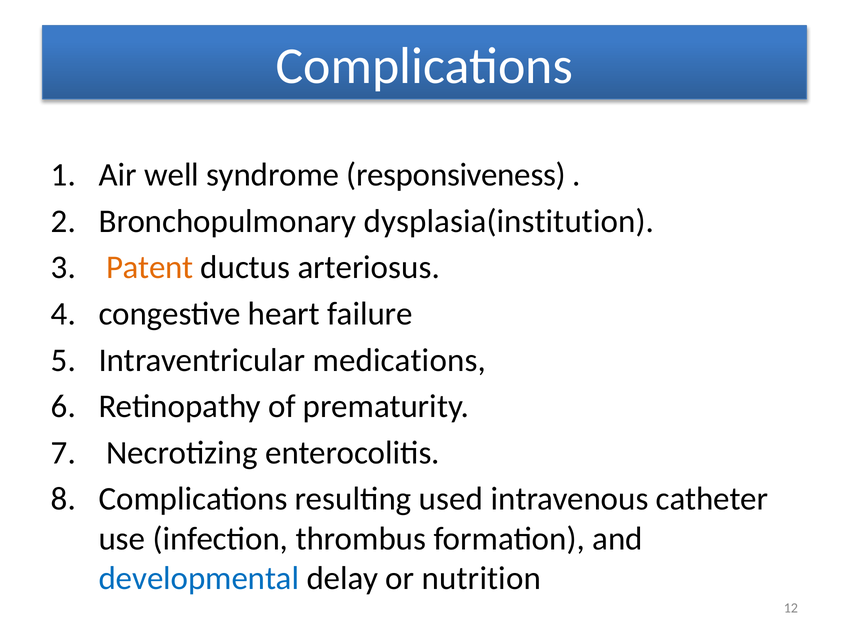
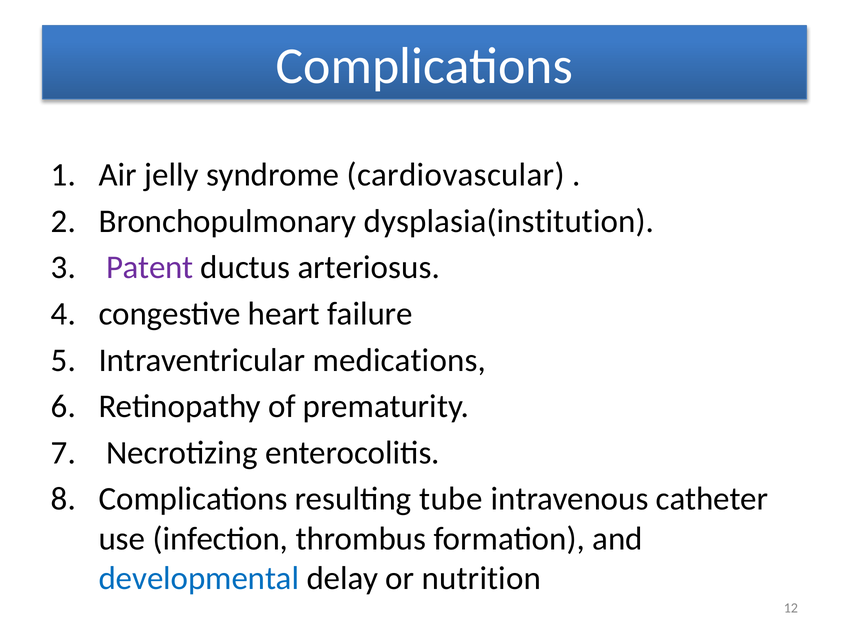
well: well -> jelly
responsiveness: responsiveness -> cardiovascular
Patent colour: orange -> purple
used: used -> tube
